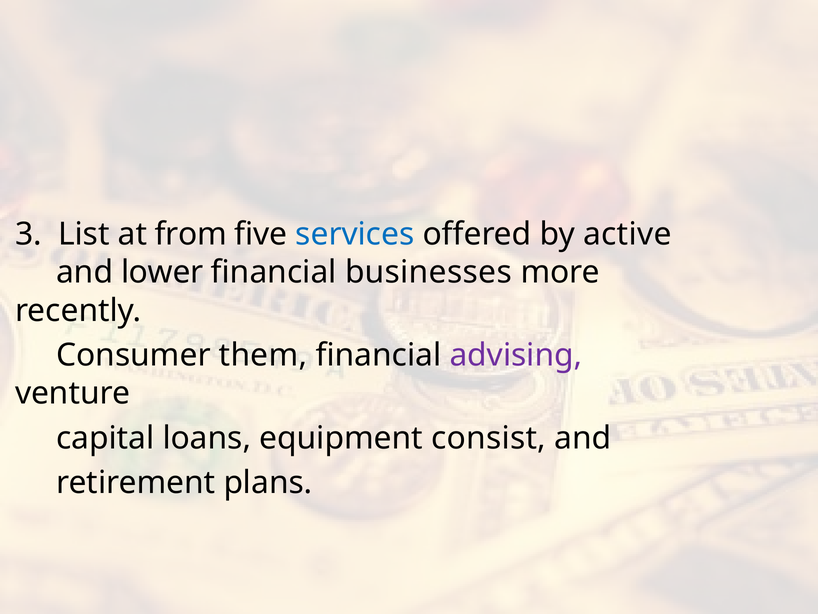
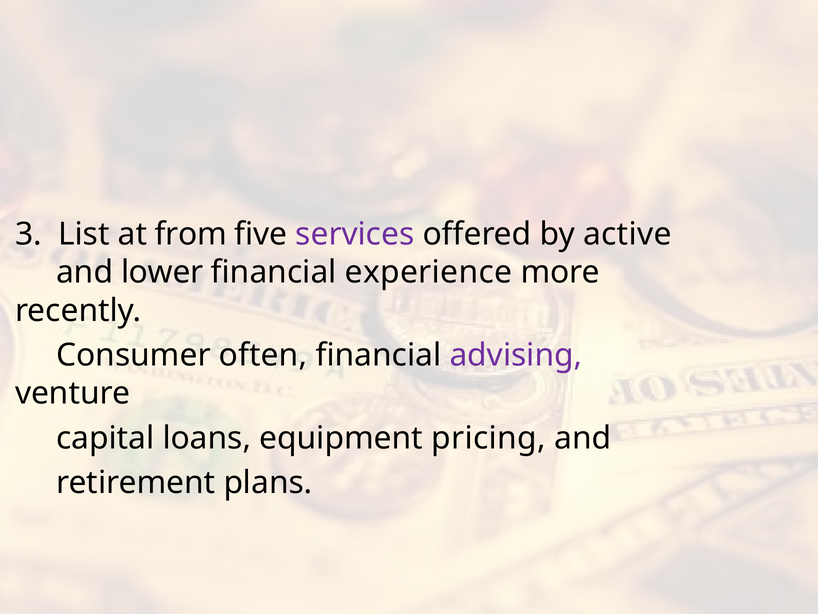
services colour: blue -> purple
businesses: businesses -> experience
them: them -> often
consist: consist -> pricing
